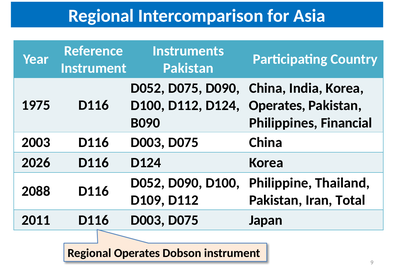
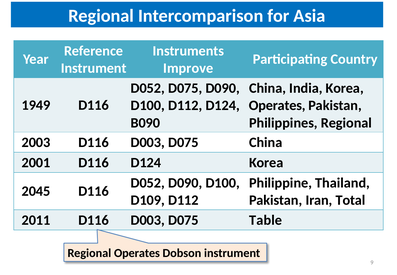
Pakistan at (188, 68): Pakistan -> Improve
1975: 1975 -> 1949
Philippines Financial: Financial -> Regional
2026: 2026 -> 2001
2088: 2088 -> 2045
Japan: Japan -> Table
